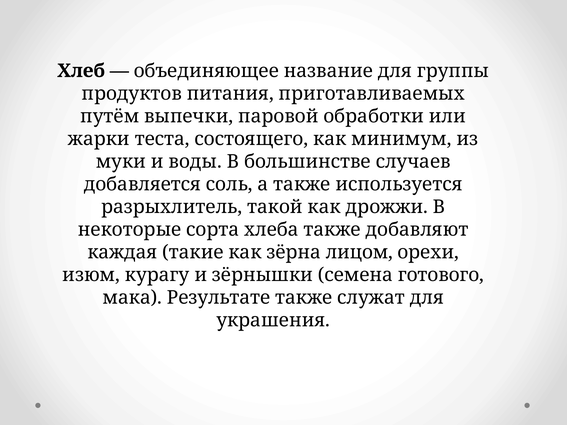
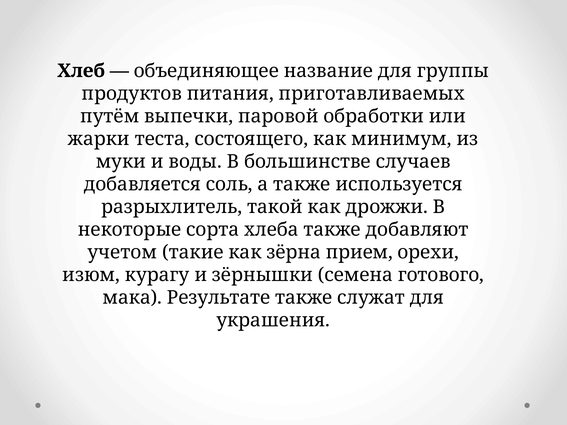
каждая: каждая -> учетом
лицом: лицом -> прием
